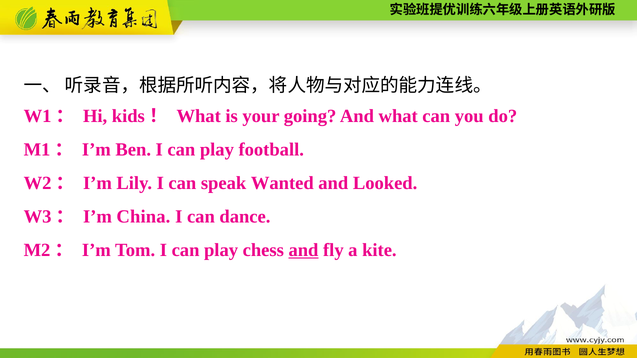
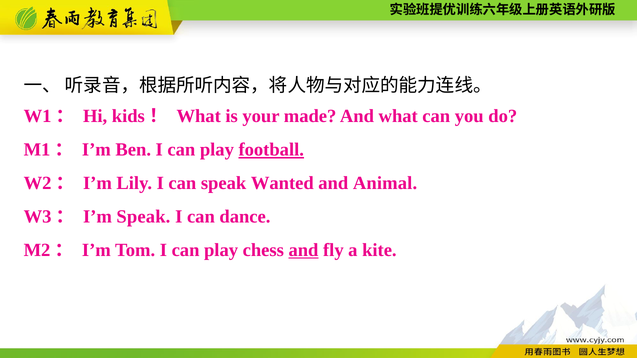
going: going -> made
football underline: none -> present
Looked: Looked -> Animal
I’m China: China -> Speak
